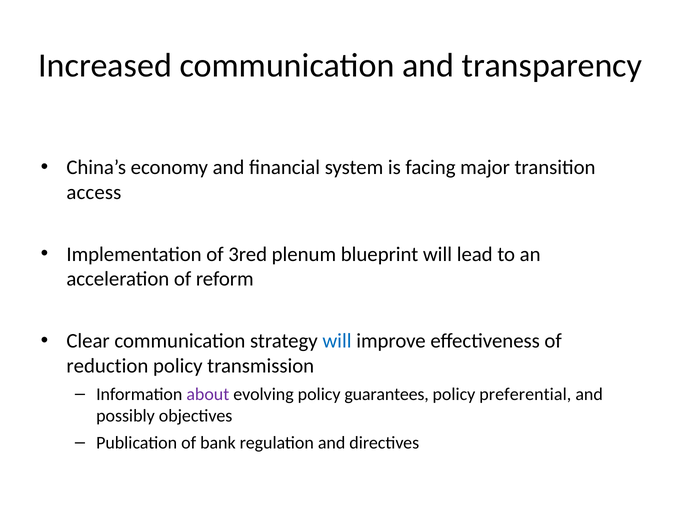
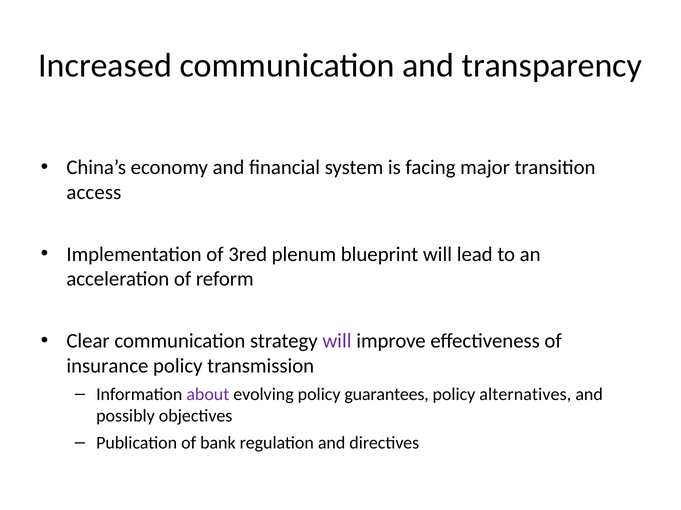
will at (337, 342) colour: blue -> purple
reduction: reduction -> insurance
preferential: preferential -> alternatives
